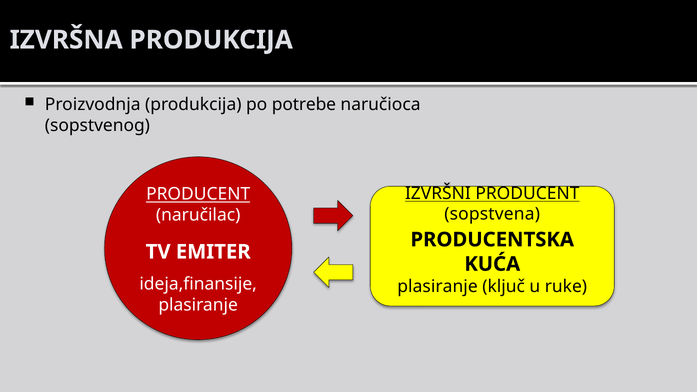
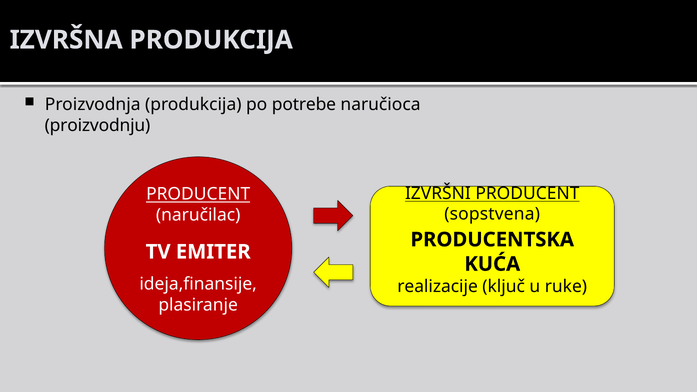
sopstvenog: sopstvenog -> proizvodnju
plasiranje at (438, 287): plasiranje -> realizacije
